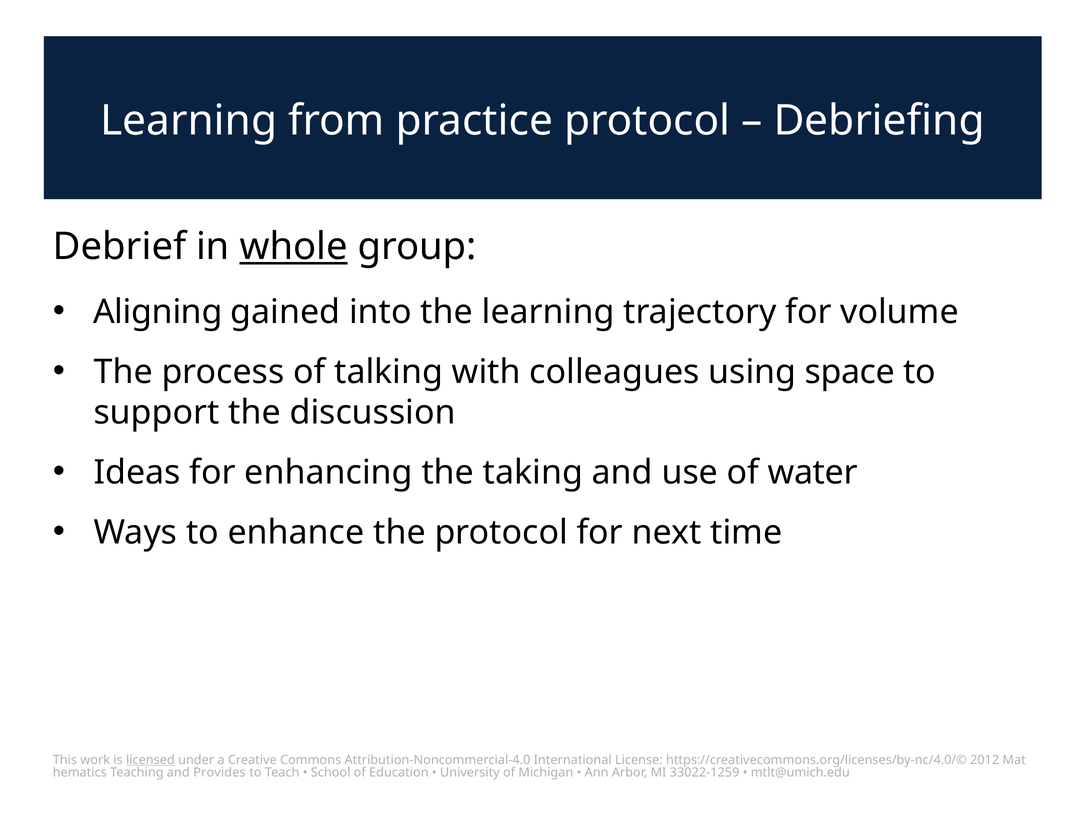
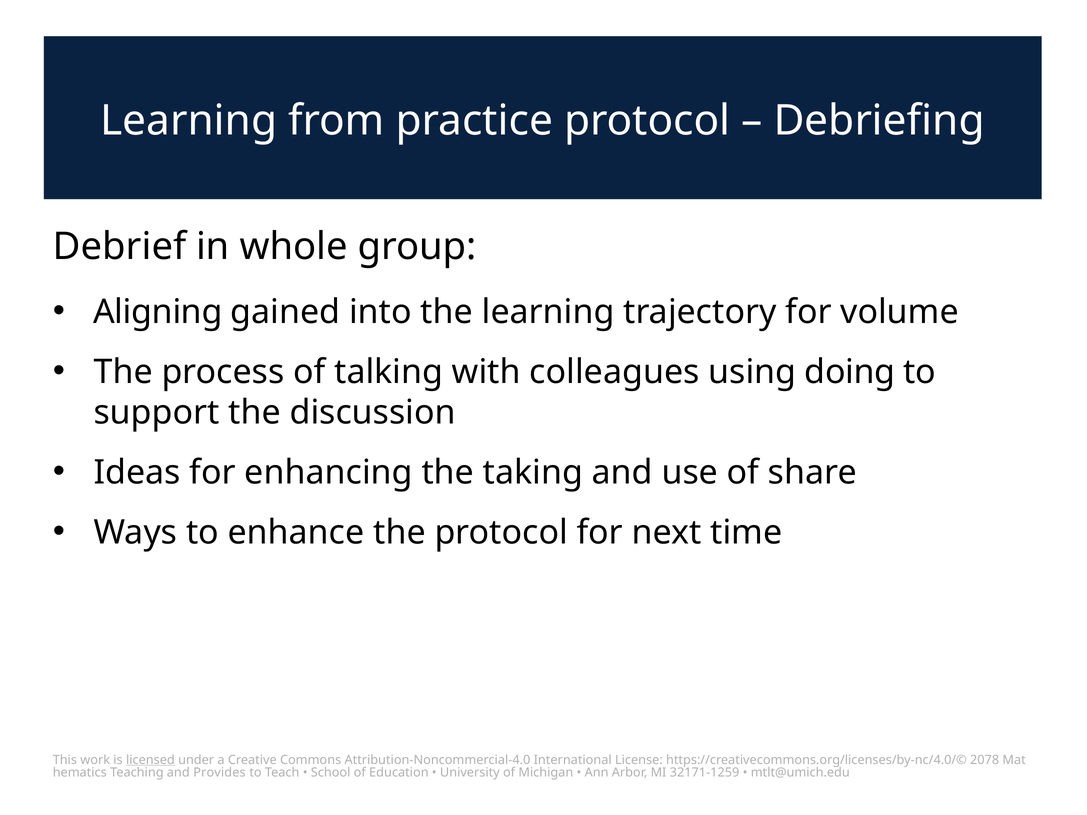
whole underline: present -> none
space: space -> doing
water: water -> share
2012: 2012 -> 2078
33022-1259: 33022-1259 -> 32171-1259
